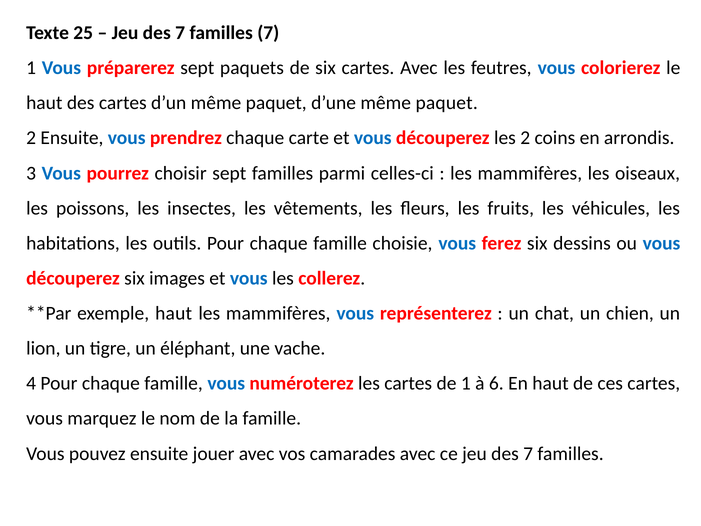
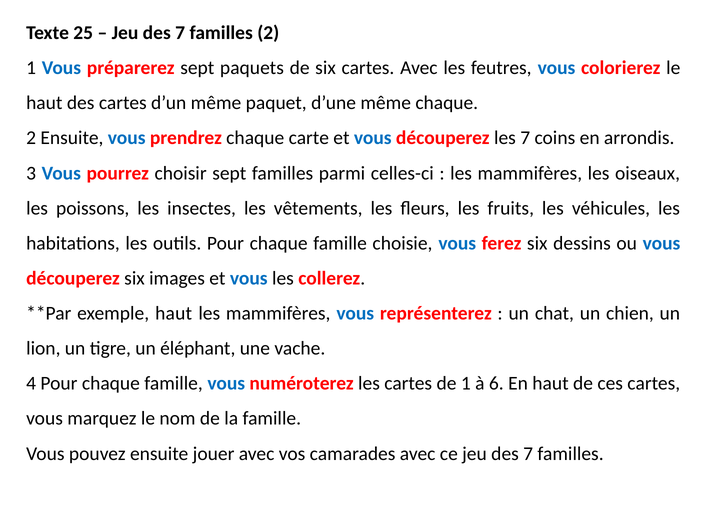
familles 7: 7 -> 2
d’une même paquet: paquet -> chaque
les 2: 2 -> 7
